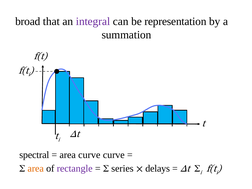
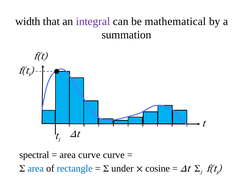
broad: broad -> width
representation: representation -> mathematical
delays: delays -> cosine
area at (36, 169) colour: orange -> blue
rectangle colour: purple -> blue
series: series -> under
